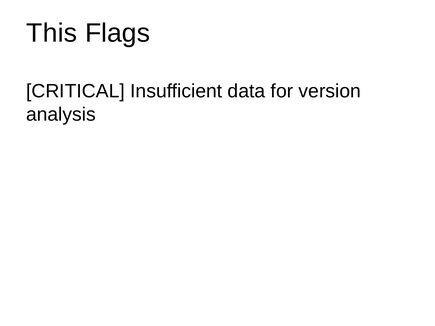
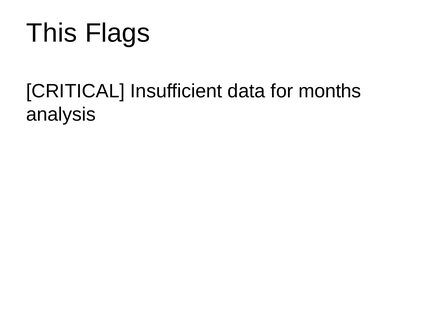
version: version -> months
